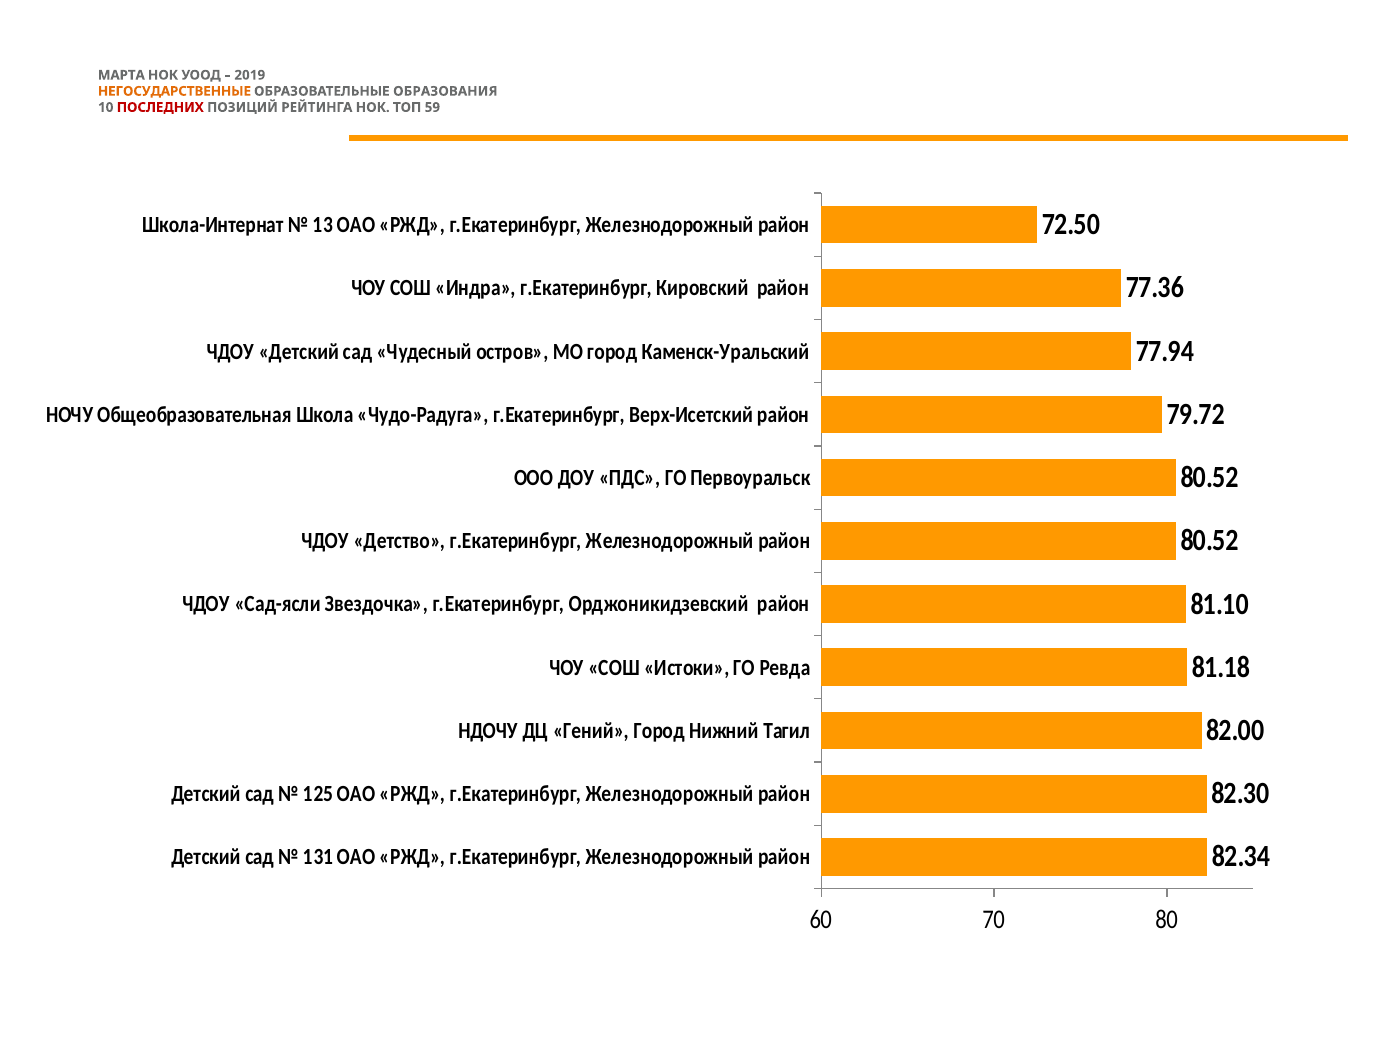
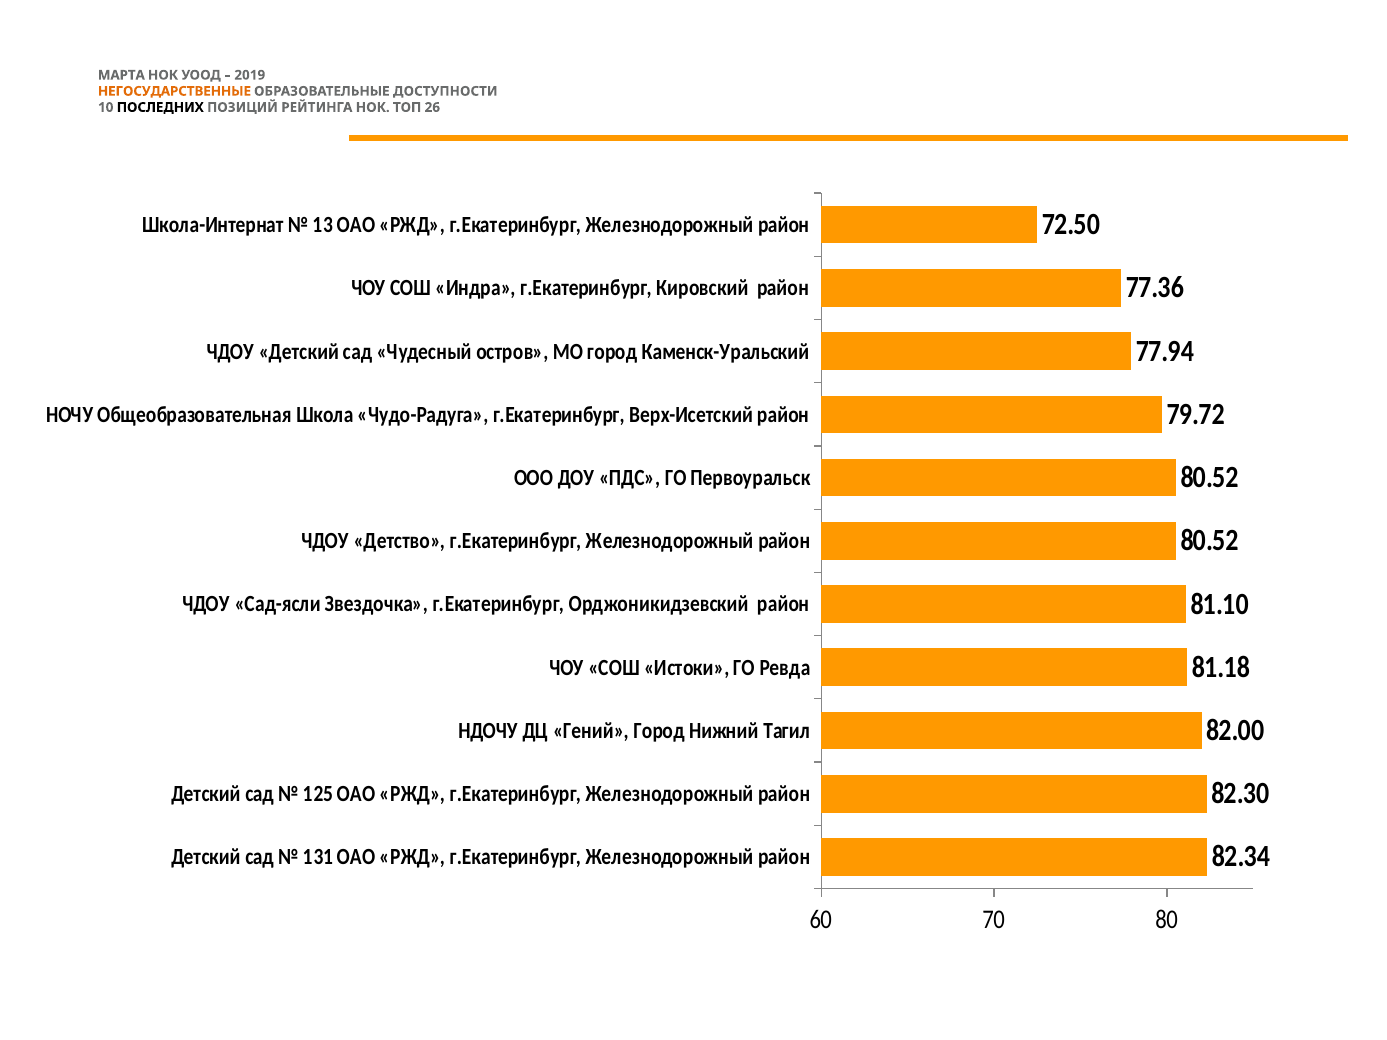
ОБРАЗОВАНИЯ: ОБРАЗОВАНИЯ -> ДОСТУПНОСТИ
ПОСЛЕДНИХ colour: red -> black
59: 59 -> 26
